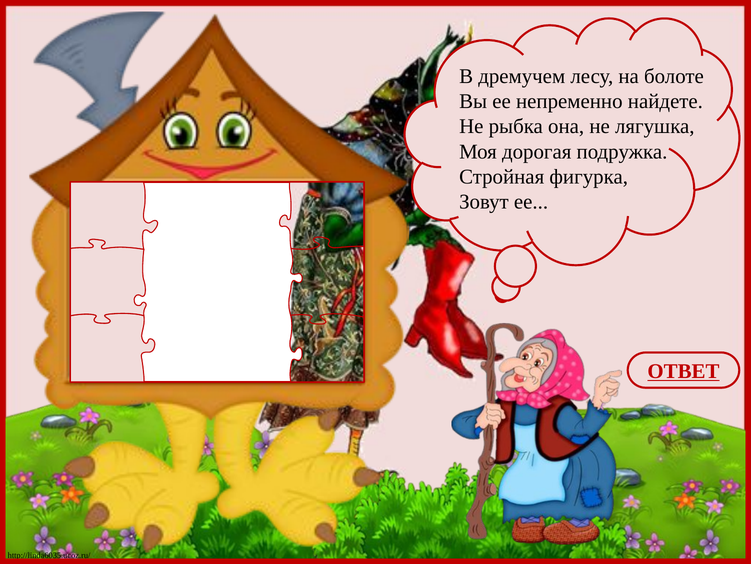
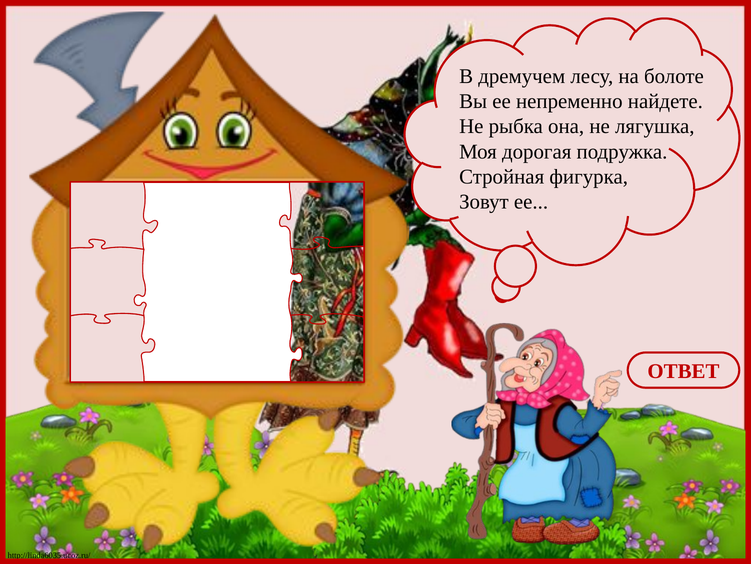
ОТВЕТ underline: present -> none
